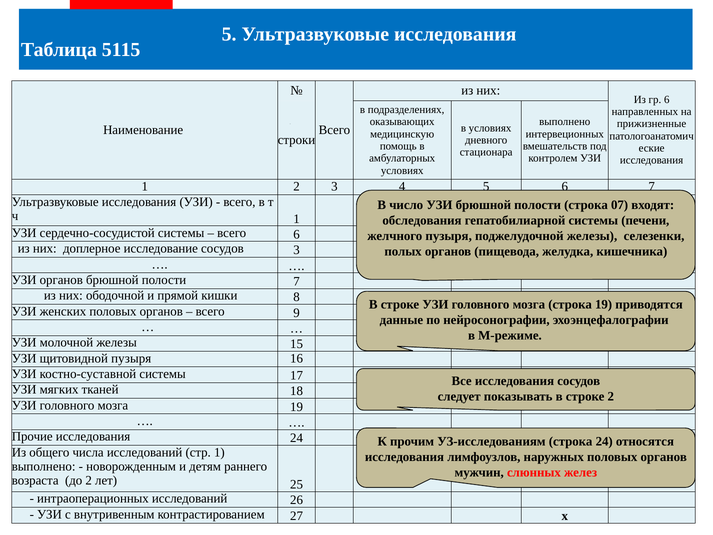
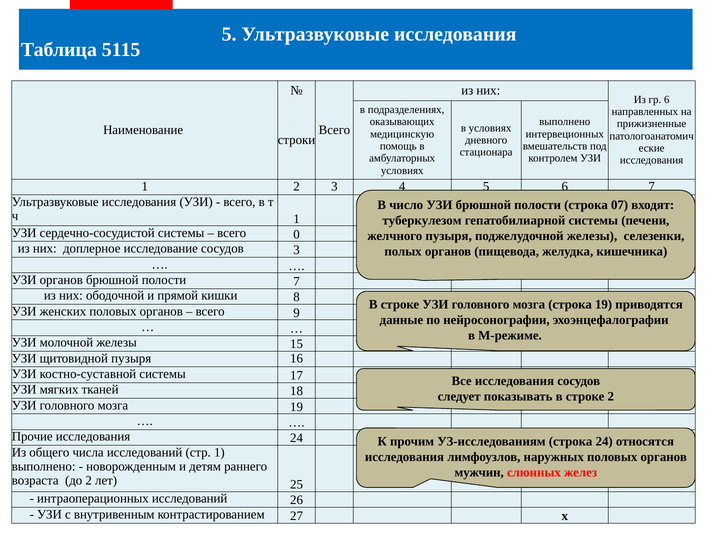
обследования: обследования -> туберкулезом
всего 6: 6 -> 0
